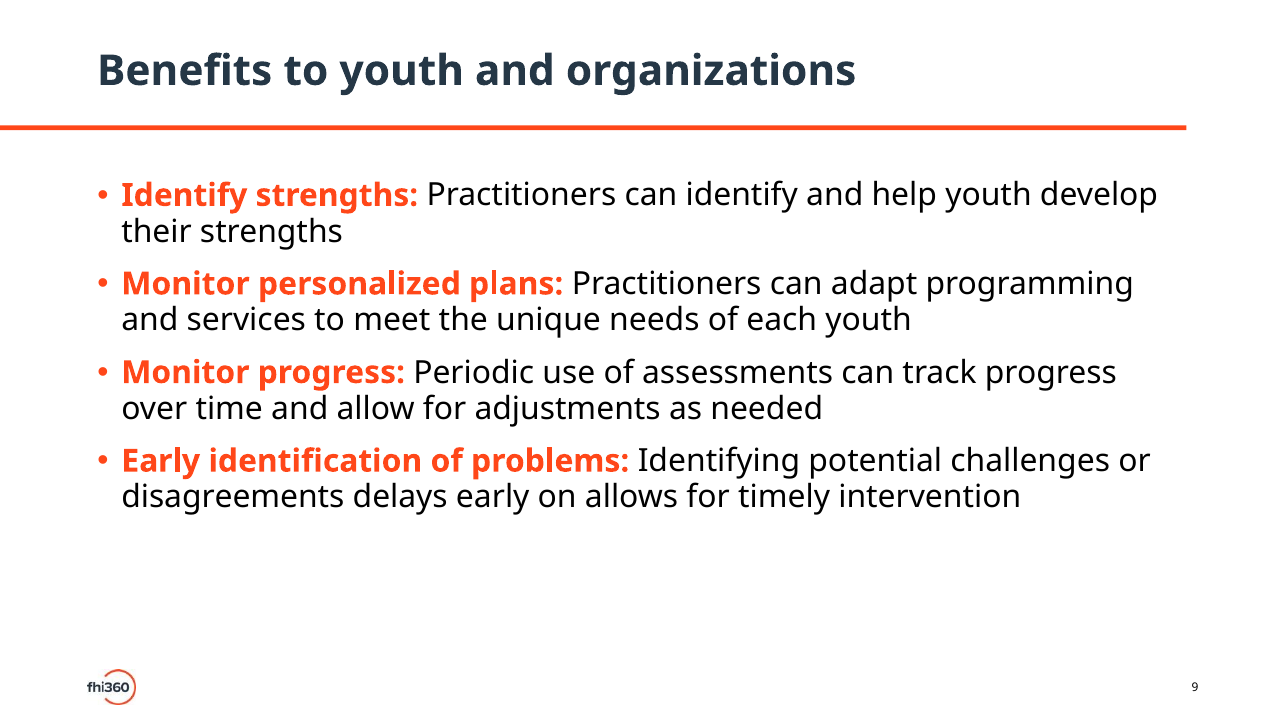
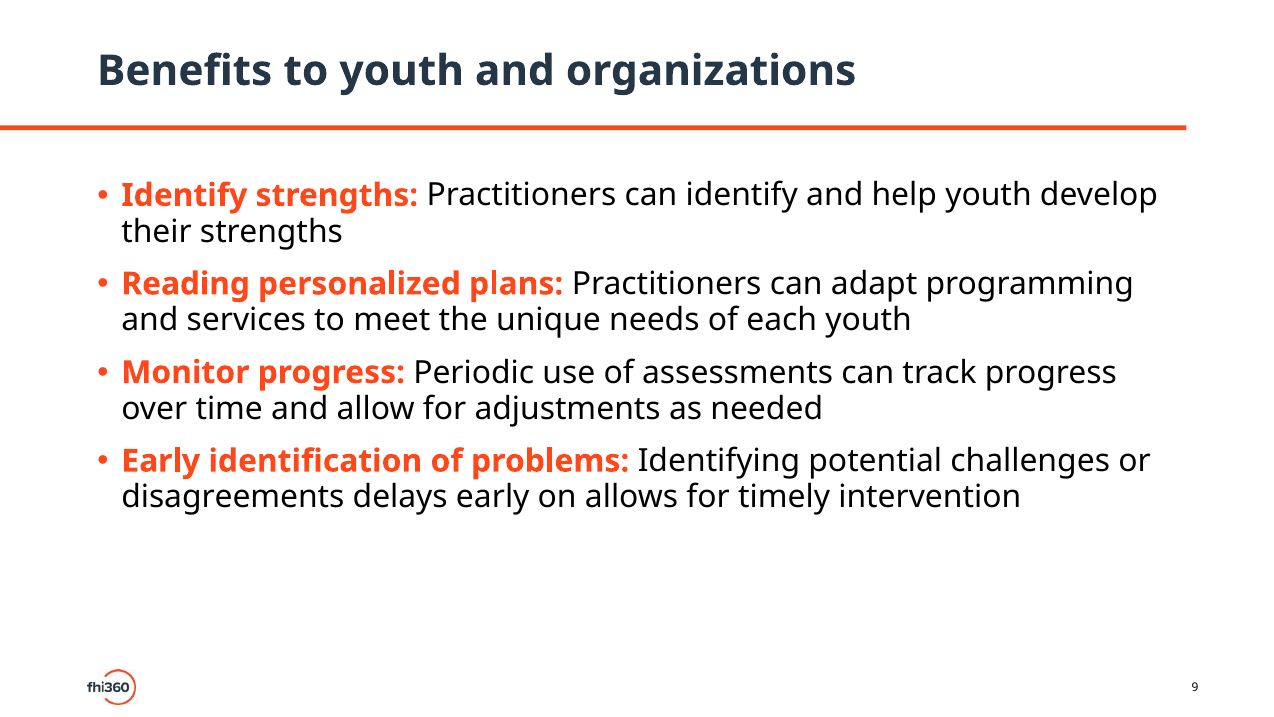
Monitor at (186, 284): Monitor -> Reading
